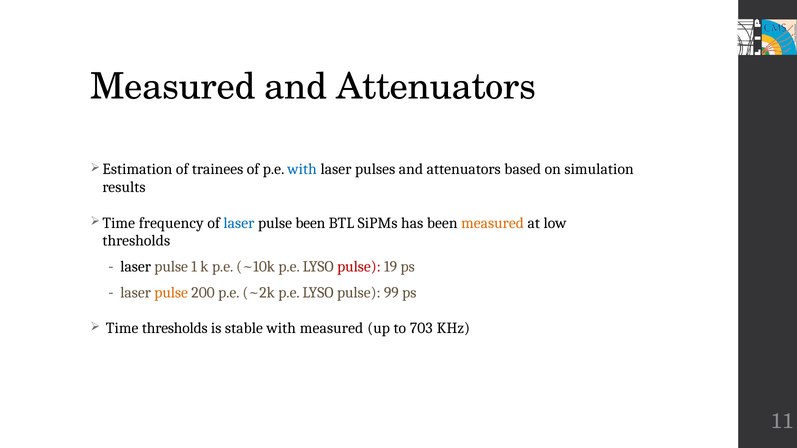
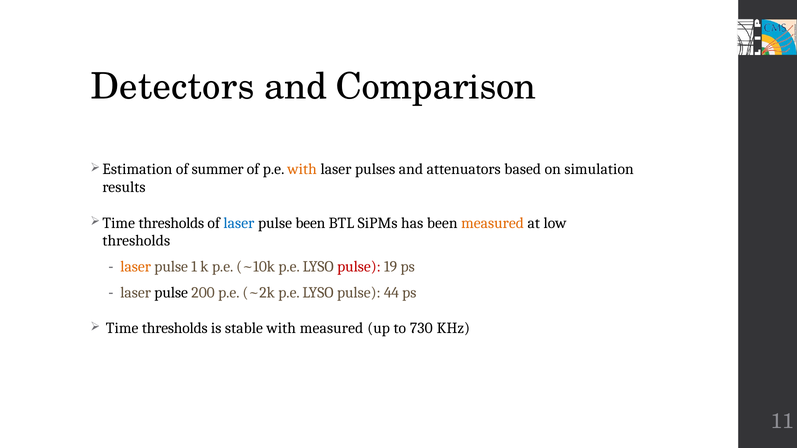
Measured at (173, 87): Measured -> Detectors
Attenuators at (436, 87): Attenuators -> Comparison
trainees: trainees -> summer
with at (302, 169) colour: blue -> orange
frequency at (171, 223): frequency -> thresholds
laser at (136, 267) colour: black -> orange
pulse at (171, 293) colour: orange -> black
99: 99 -> 44
703: 703 -> 730
